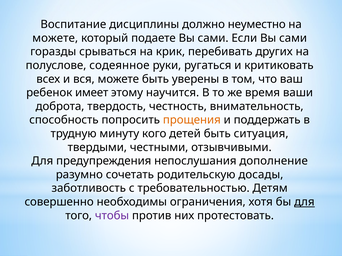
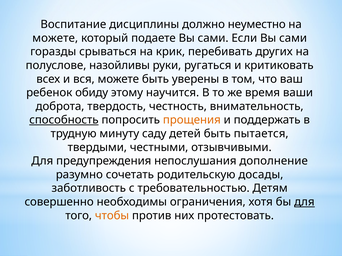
содеянное: содеянное -> назойливы
имеет: имеет -> обиду
способность underline: none -> present
кого: кого -> саду
ситуация: ситуация -> пытается
чтобы colour: purple -> orange
